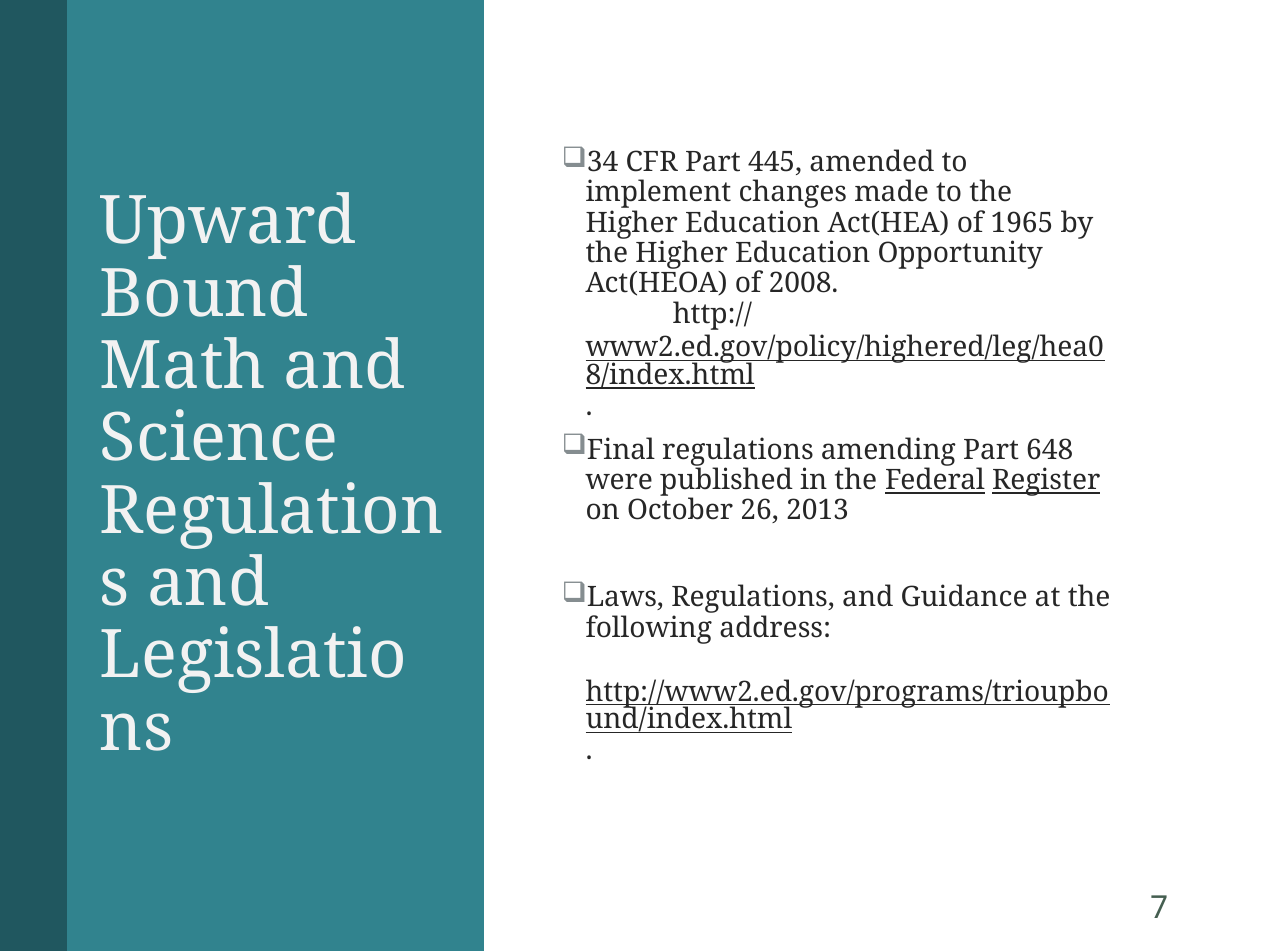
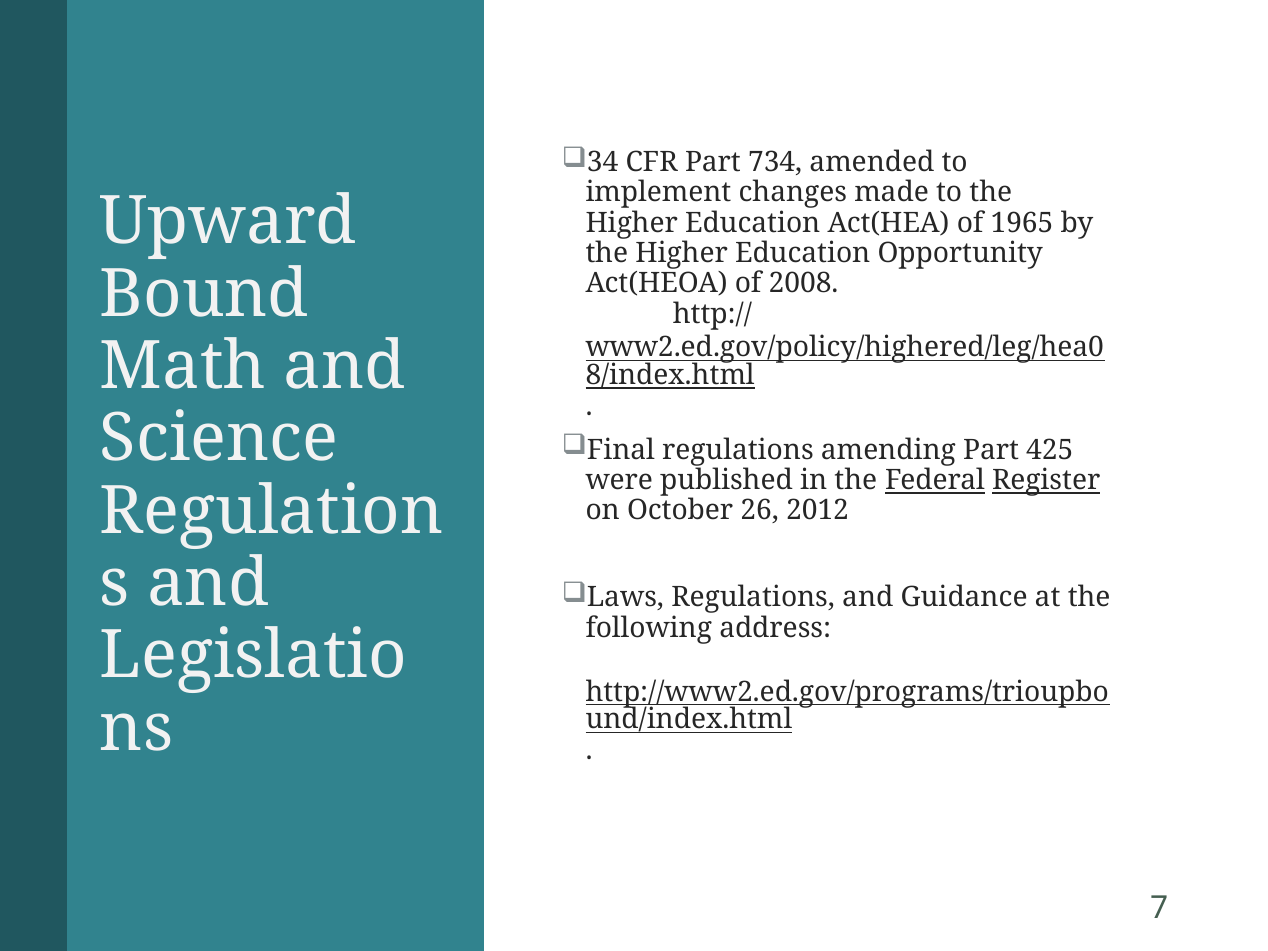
445: 445 -> 734
648: 648 -> 425
2013: 2013 -> 2012
